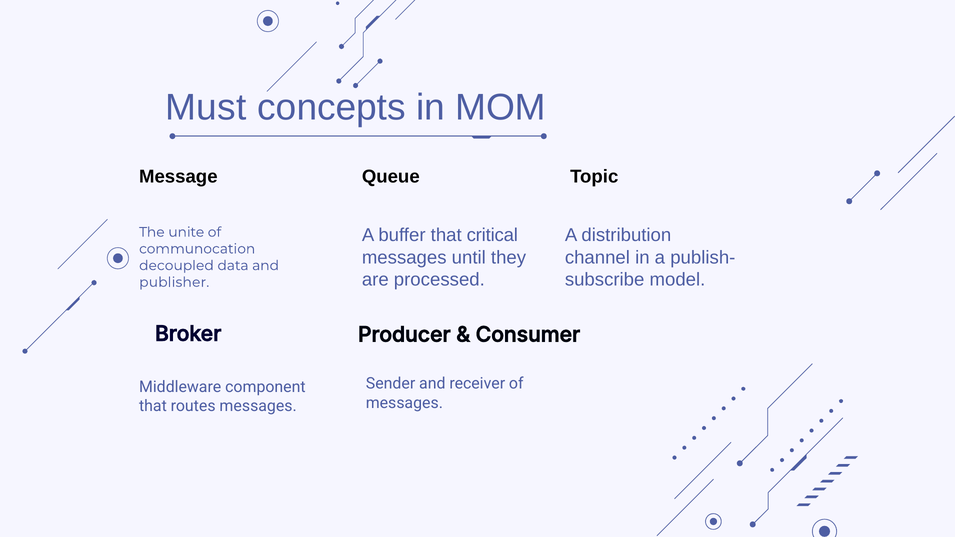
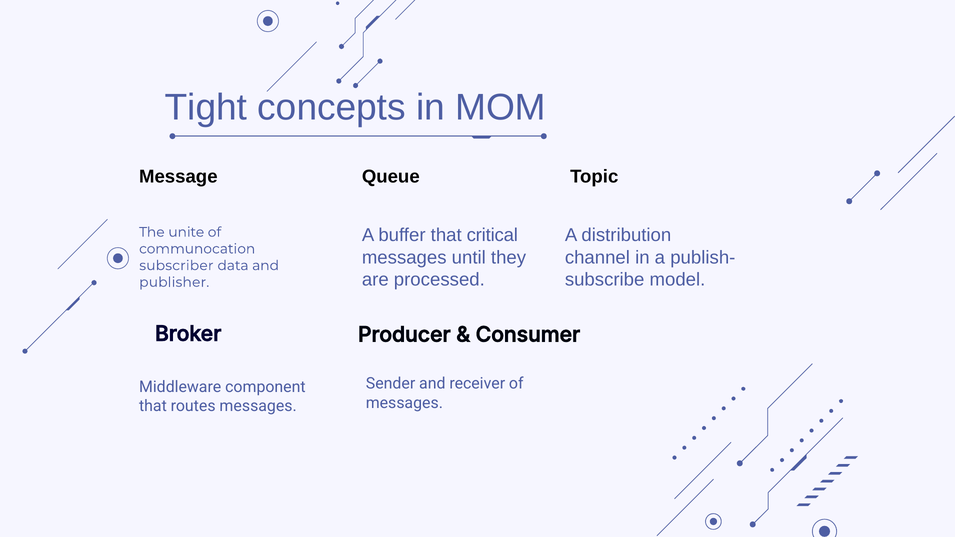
Must: Must -> Tight
decoupled: decoupled -> subscriber
